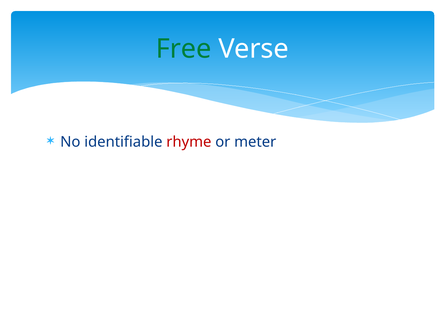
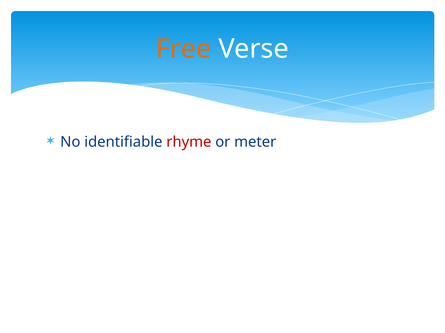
Free colour: green -> orange
